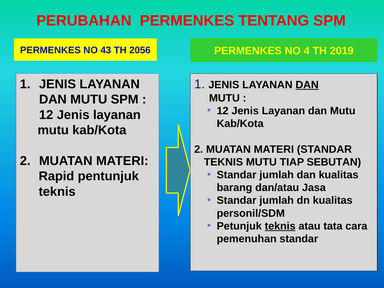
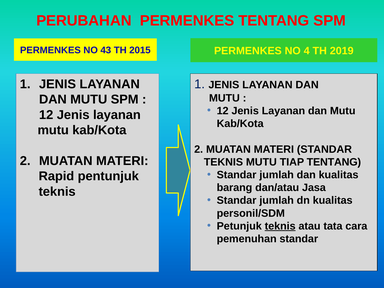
2056: 2056 -> 2015
DAN at (307, 85) underline: present -> none
TIAP SEBUTAN: SEBUTAN -> TENTANG
